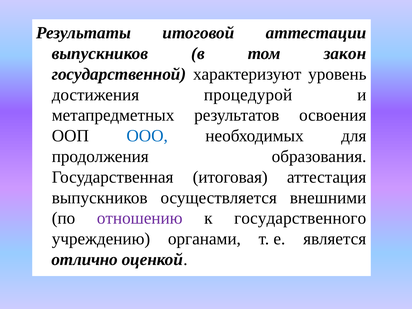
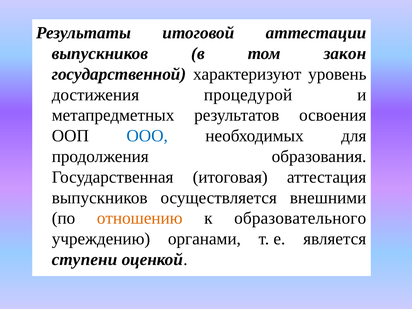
отношению colour: purple -> orange
государственного: государственного -> образовательного
отлично: отлично -> ступени
